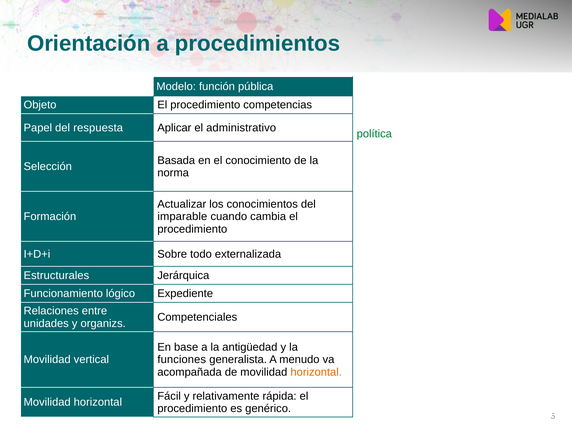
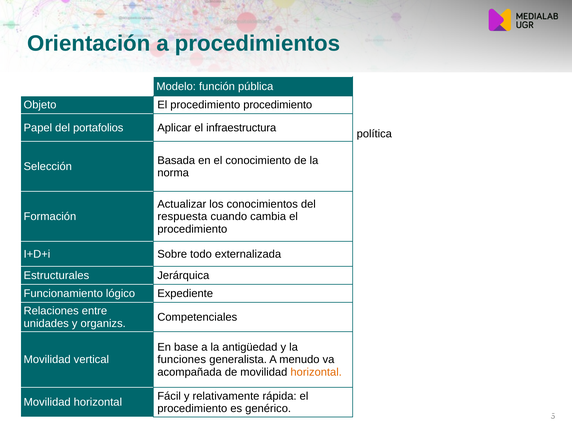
procedimiento competencias: competencias -> procedimiento
respuesta: respuesta -> portafolios
administrativo: administrativo -> infraestructura
política at (374, 134) colour: green -> black
imparable: imparable -> respuesta
